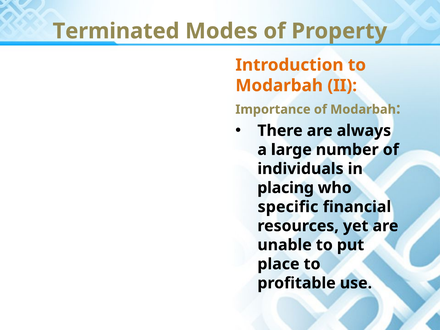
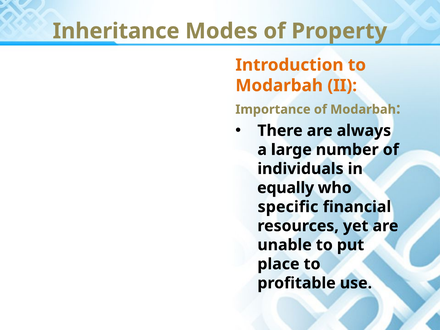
Terminated: Terminated -> Inheritance
placing: placing -> equally
